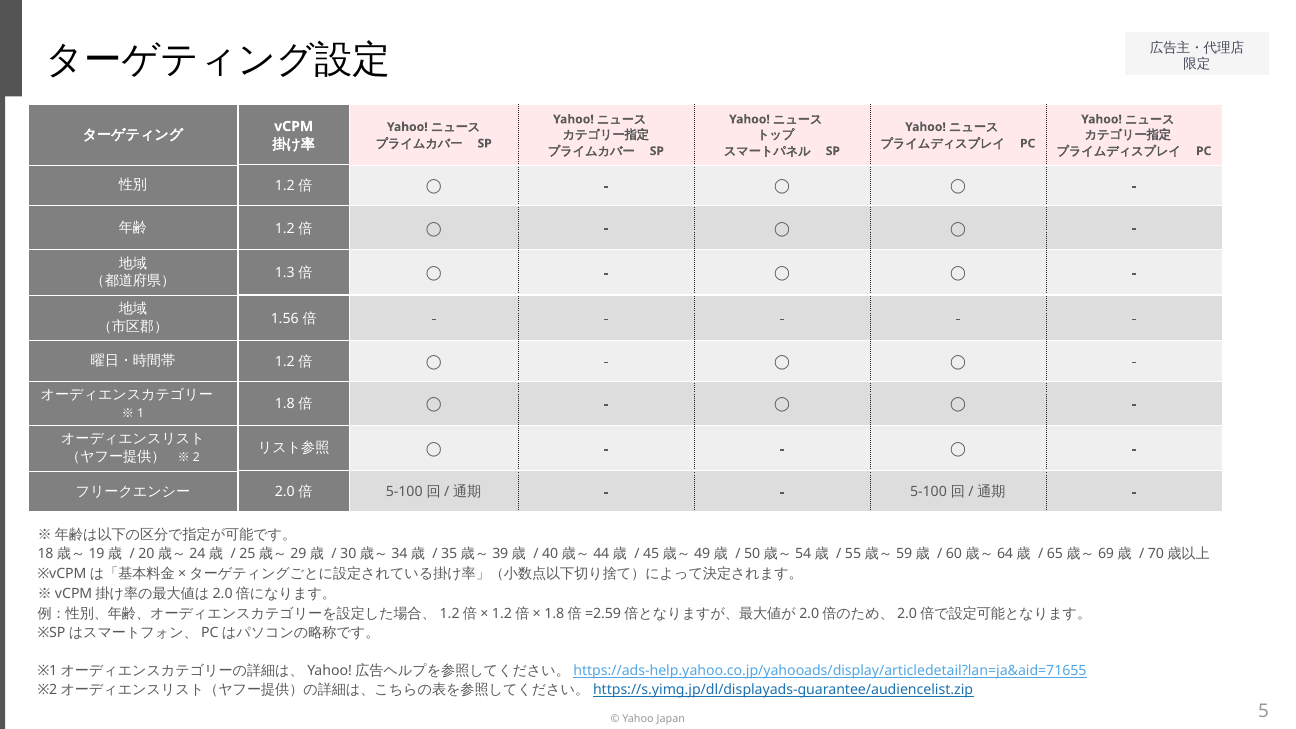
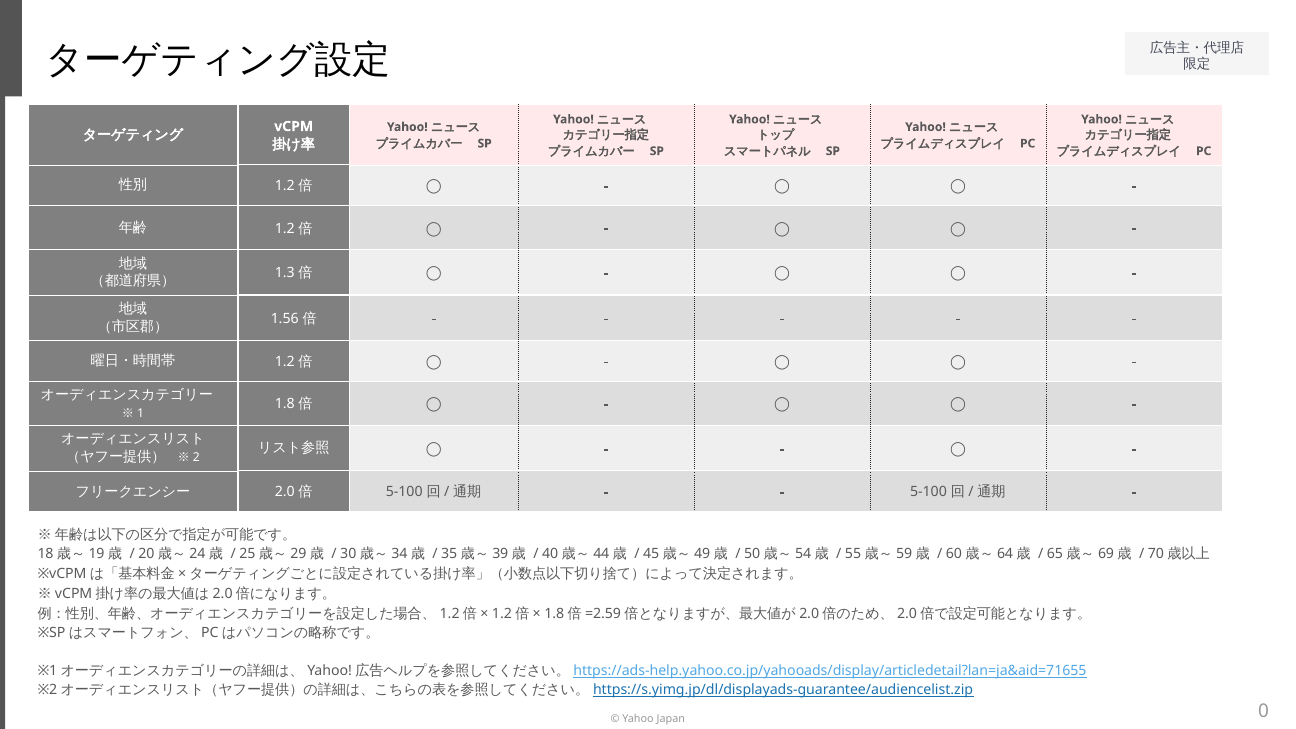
5: 5 -> 0
